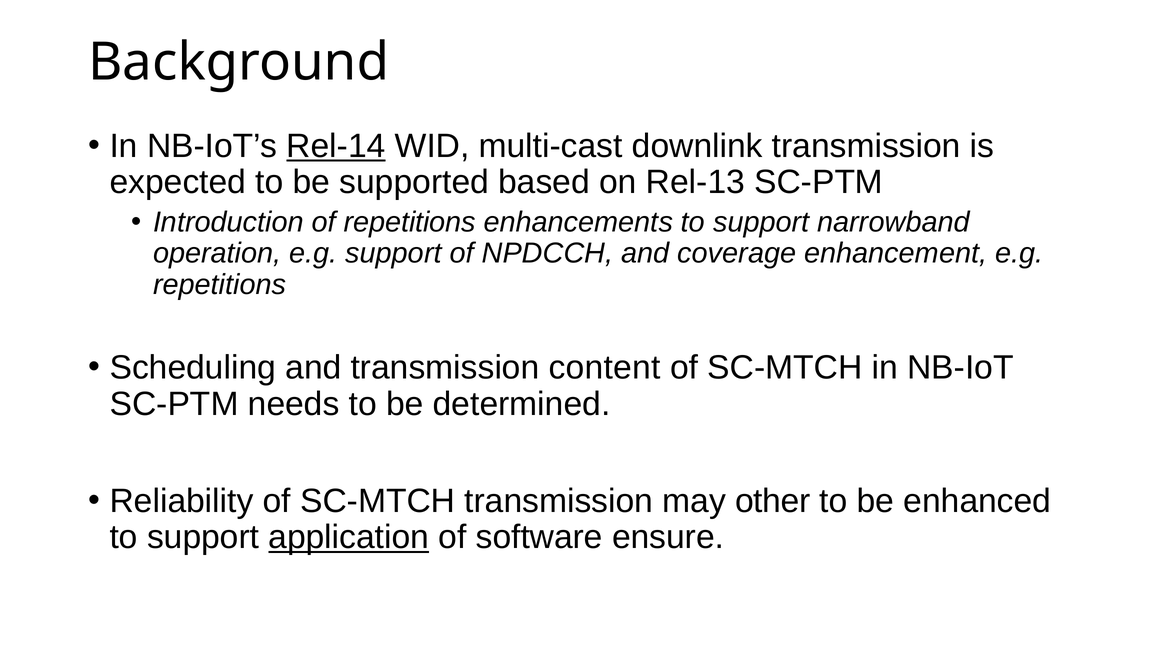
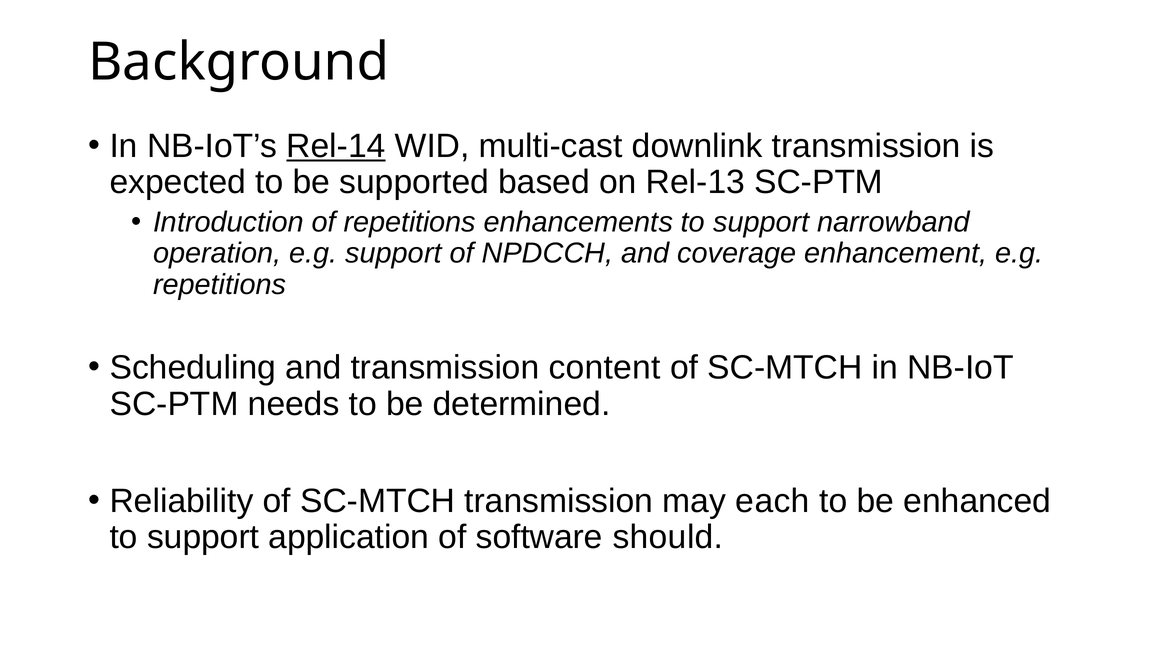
other: other -> each
application underline: present -> none
ensure: ensure -> should
